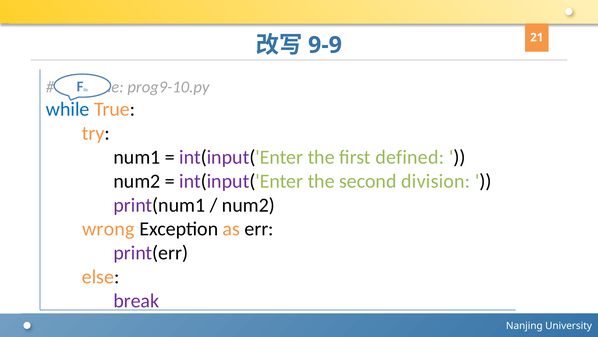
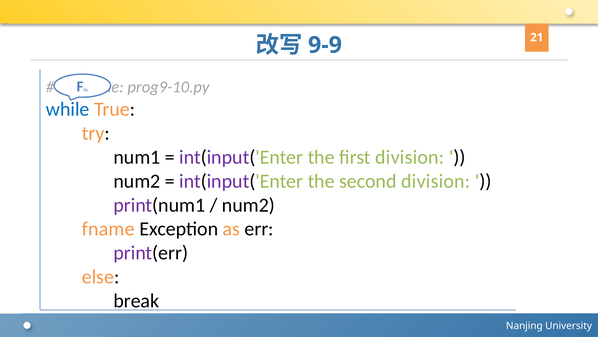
first defined: defined -> division
wrong: wrong -> fname
break colour: purple -> black
